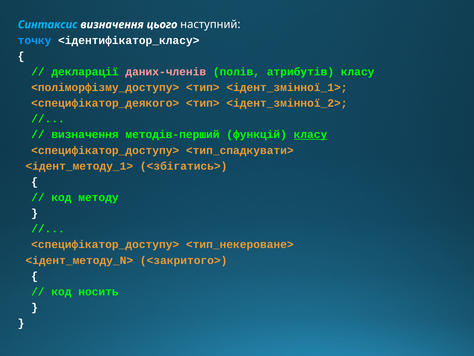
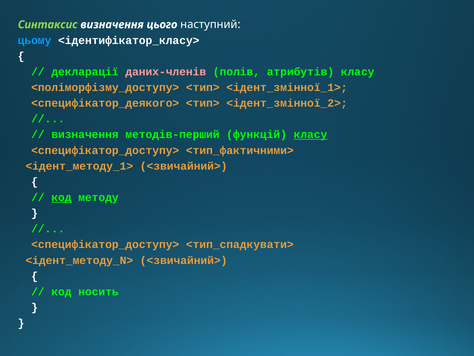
Синтаксис colour: light blue -> light green
точку: точку -> цьому
<тип_спадкувати>: <тип_спадкувати> -> <тип_фактичними>
<ідент_методу_1> <збігатись>: <збігатись> -> <звичайний>
код at (61, 197) underline: none -> present
<тип_некероване>: <тип_некероване> -> <тип_спадкувати>
<ідент_методу_N> <закритого>: <закритого> -> <звичайний>
